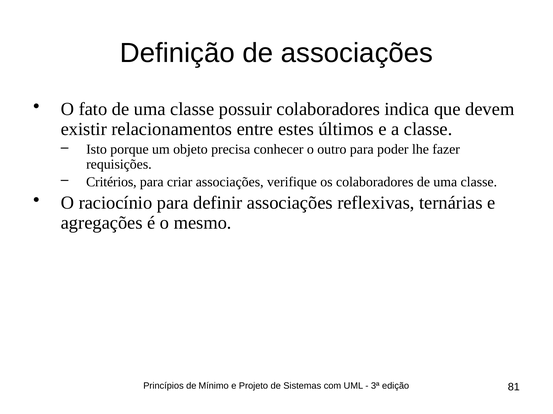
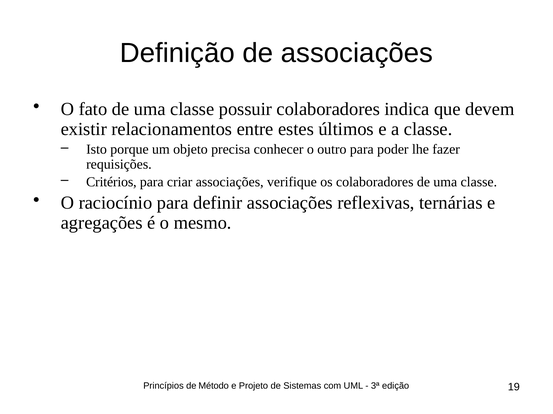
Mínimo: Mínimo -> Método
81: 81 -> 19
